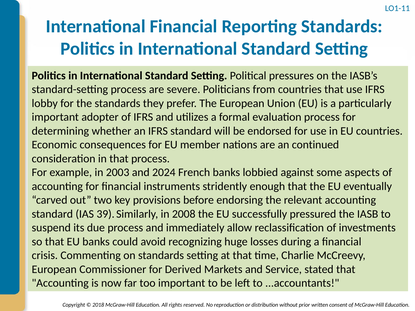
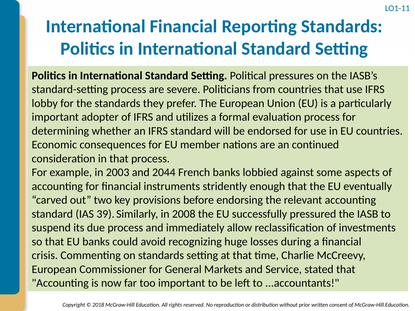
2024: 2024 -> 2044
Derived: Derived -> General
